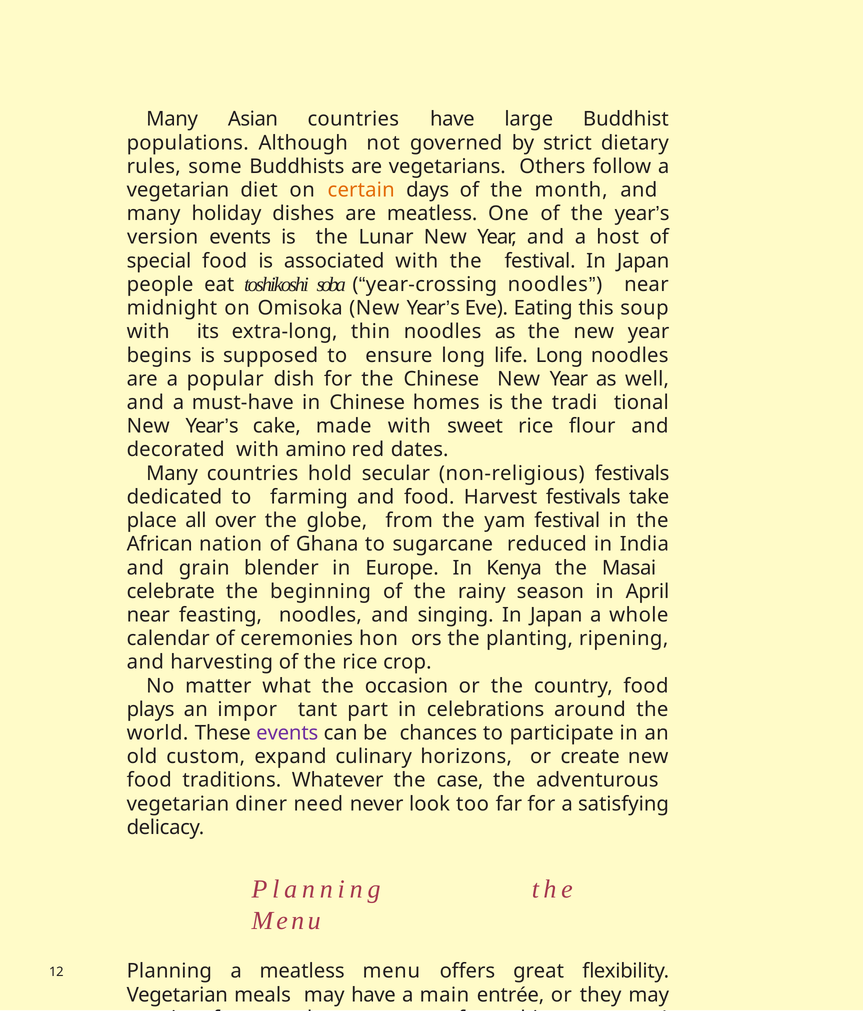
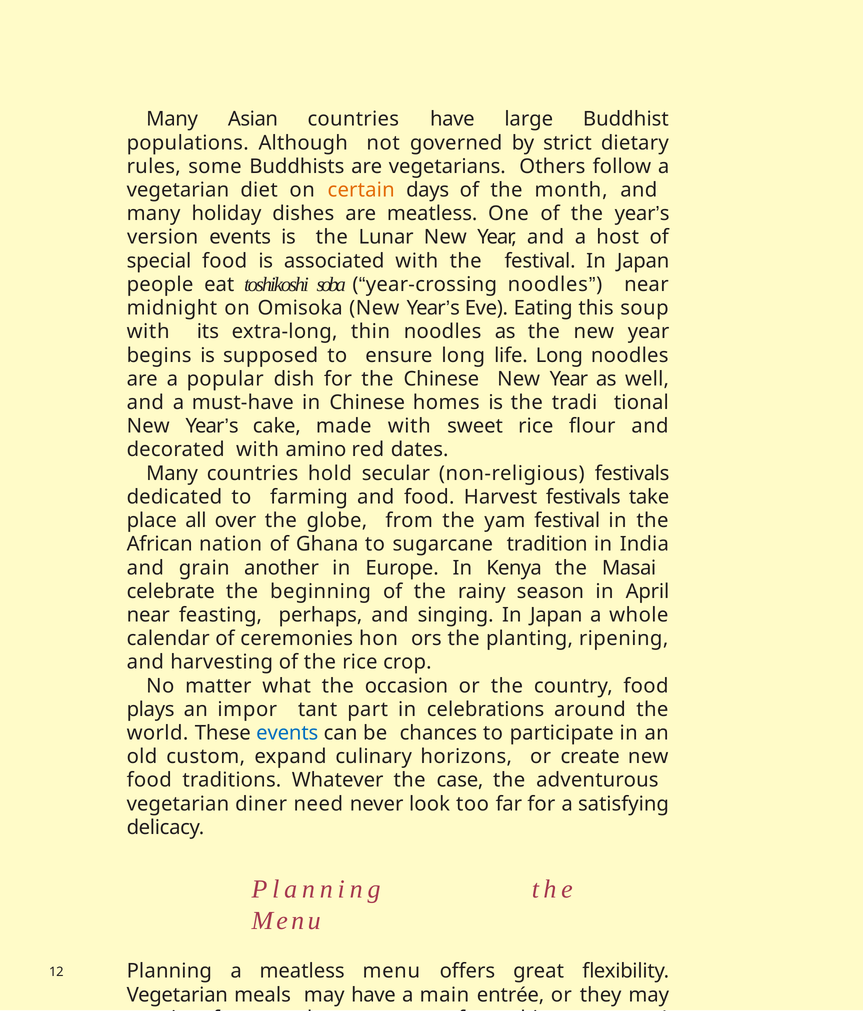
reduced: reduced -> tradition
blender: blender -> another
feasting noodles: noodles -> perhaps
events at (287, 732) colour: purple -> blue
